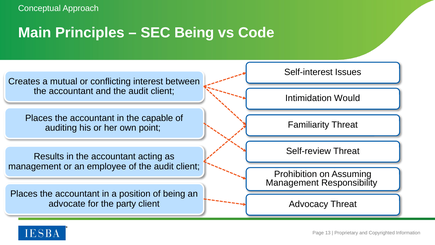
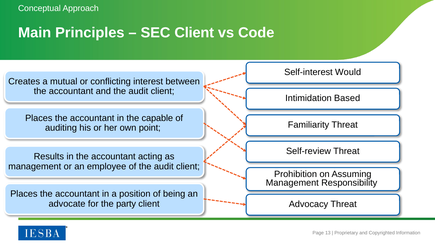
SEC Being: Being -> Client
Issues: Issues -> Would
Would: Would -> Based
